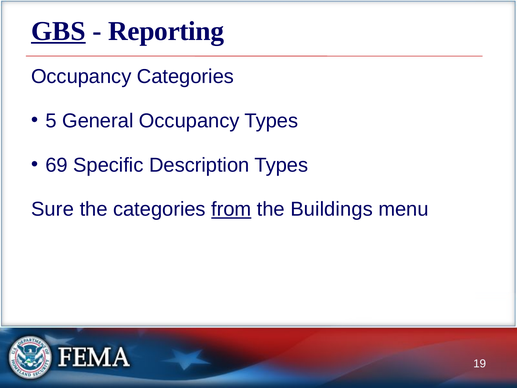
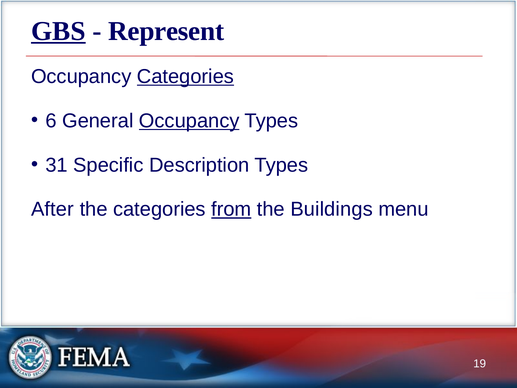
Reporting: Reporting -> Represent
Categories at (185, 76) underline: none -> present
5: 5 -> 6
Occupancy at (189, 121) underline: none -> present
69: 69 -> 31
Sure: Sure -> After
